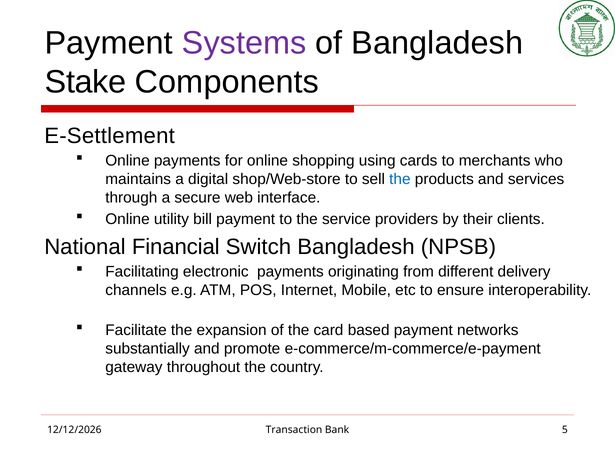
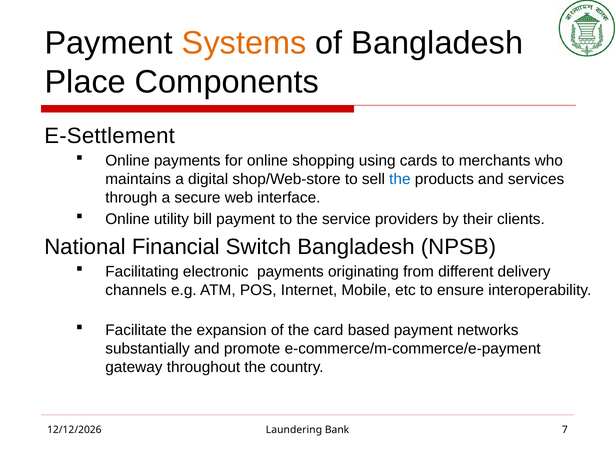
Systems colour: purple -> orange
Stake: Stake -> Place
Transaction: Transaction -> Laundering
5: 5 -> 7
